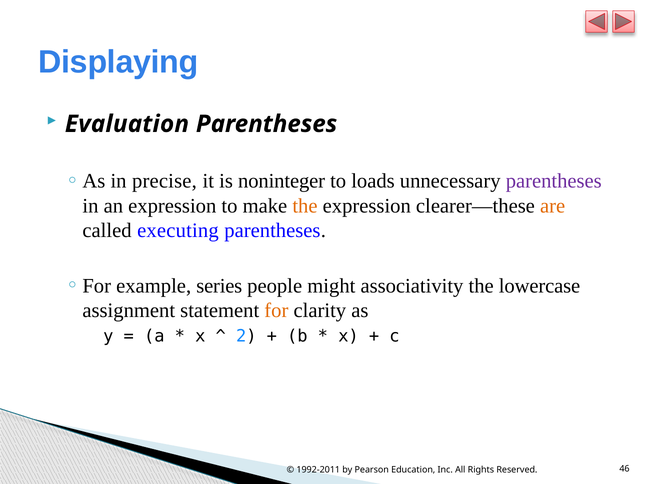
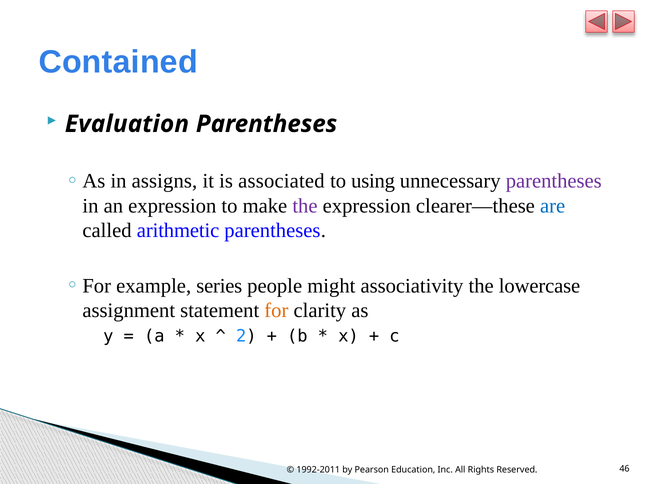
Displaying: Displaying -> Contained
precise: precise -> assigns
noninteger: noninteger -> associated
loads: loads -> using
the at (305, 206) colour: orange -> purple
are colour: orange -> blue
executing: executing -> arithmetic
